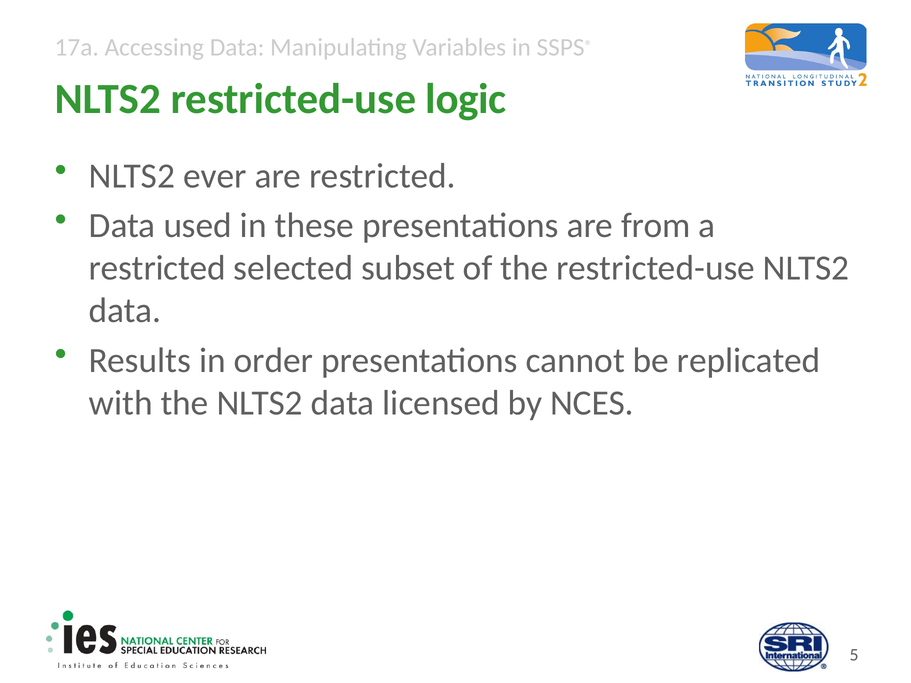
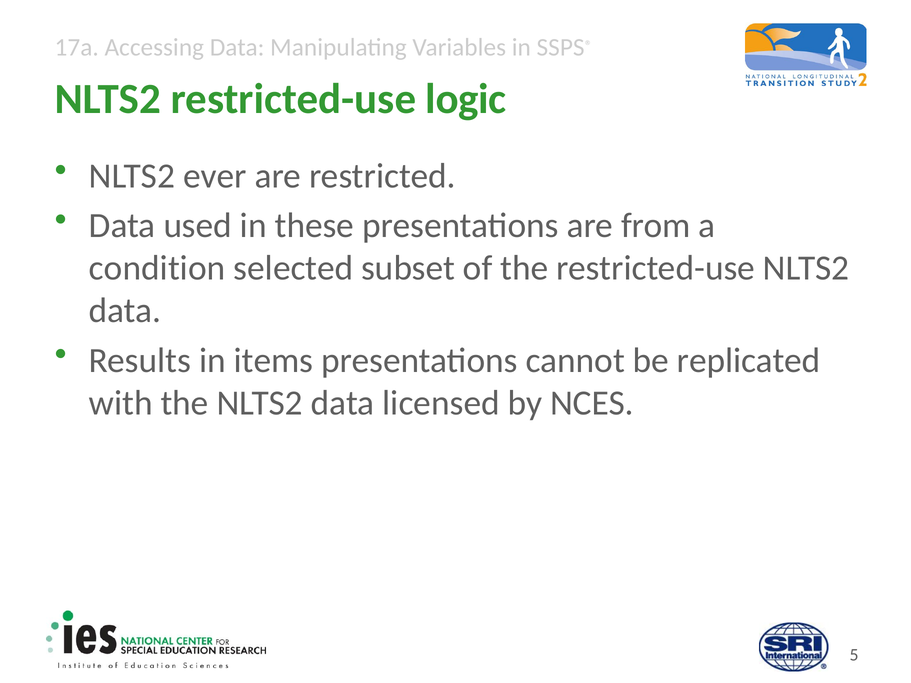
restricted at (157, 268): restricted -> condition
order: order -> items
